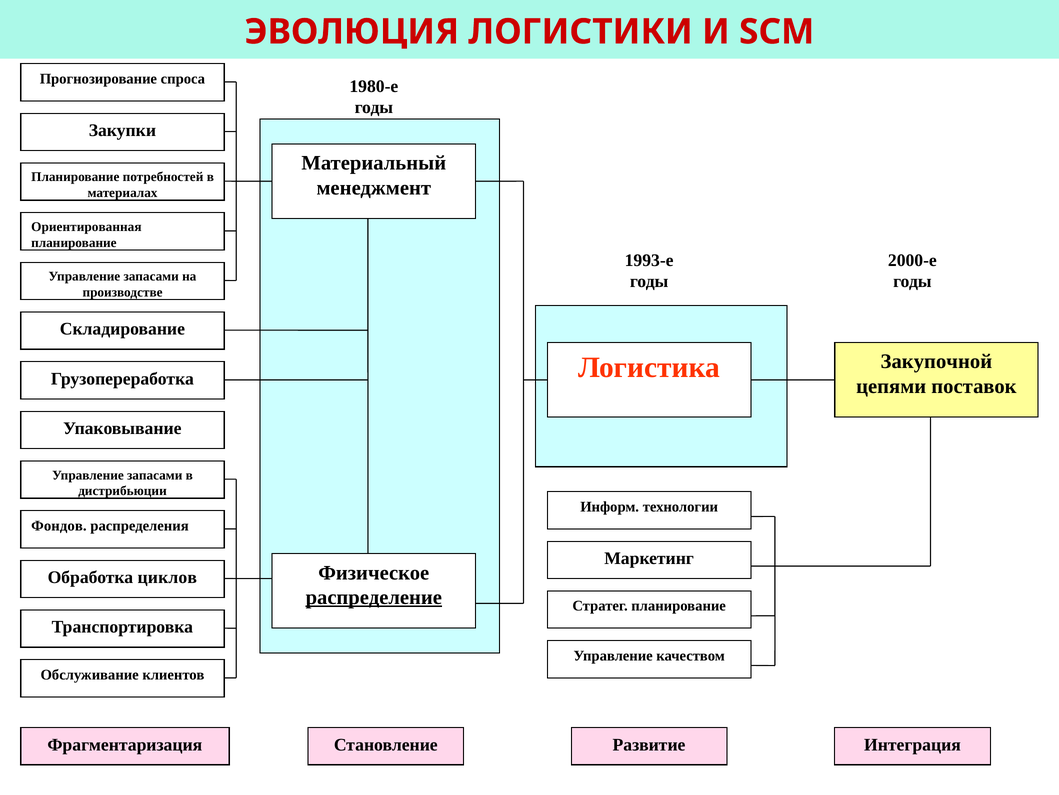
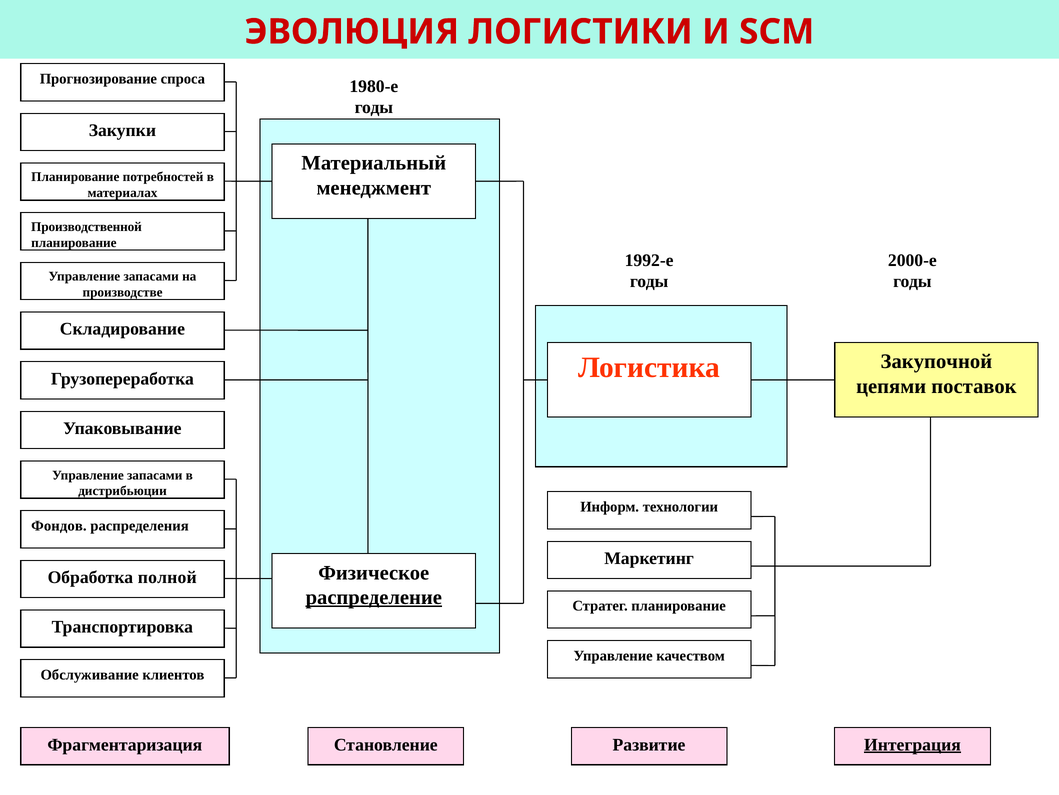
Ориентированная: Ориентированная -> Производственной
1993-е: 1993-е -> 1992-е
циклов: циклов -> полной
Интеграция underline: none -> present
